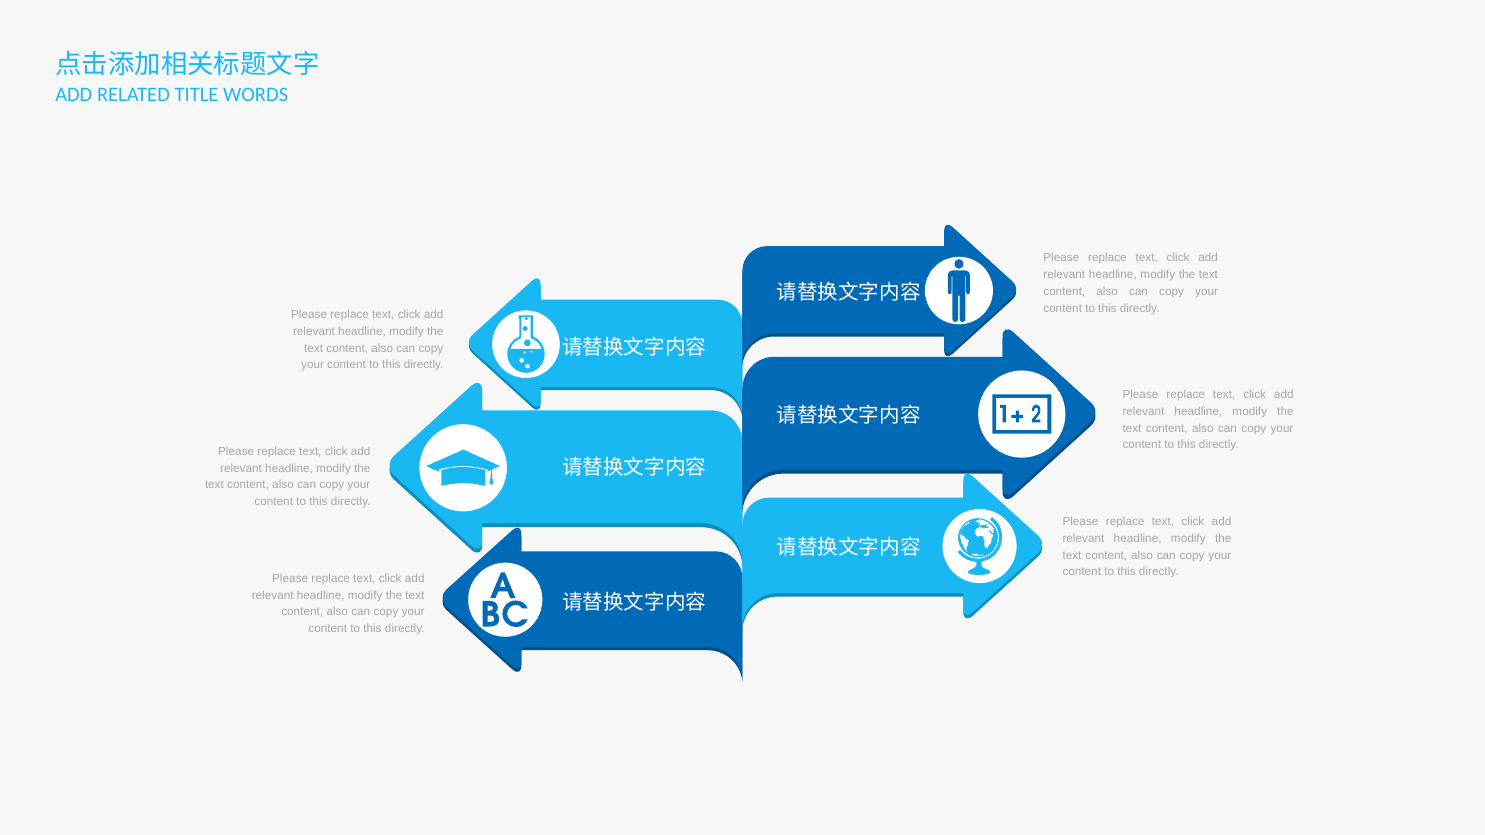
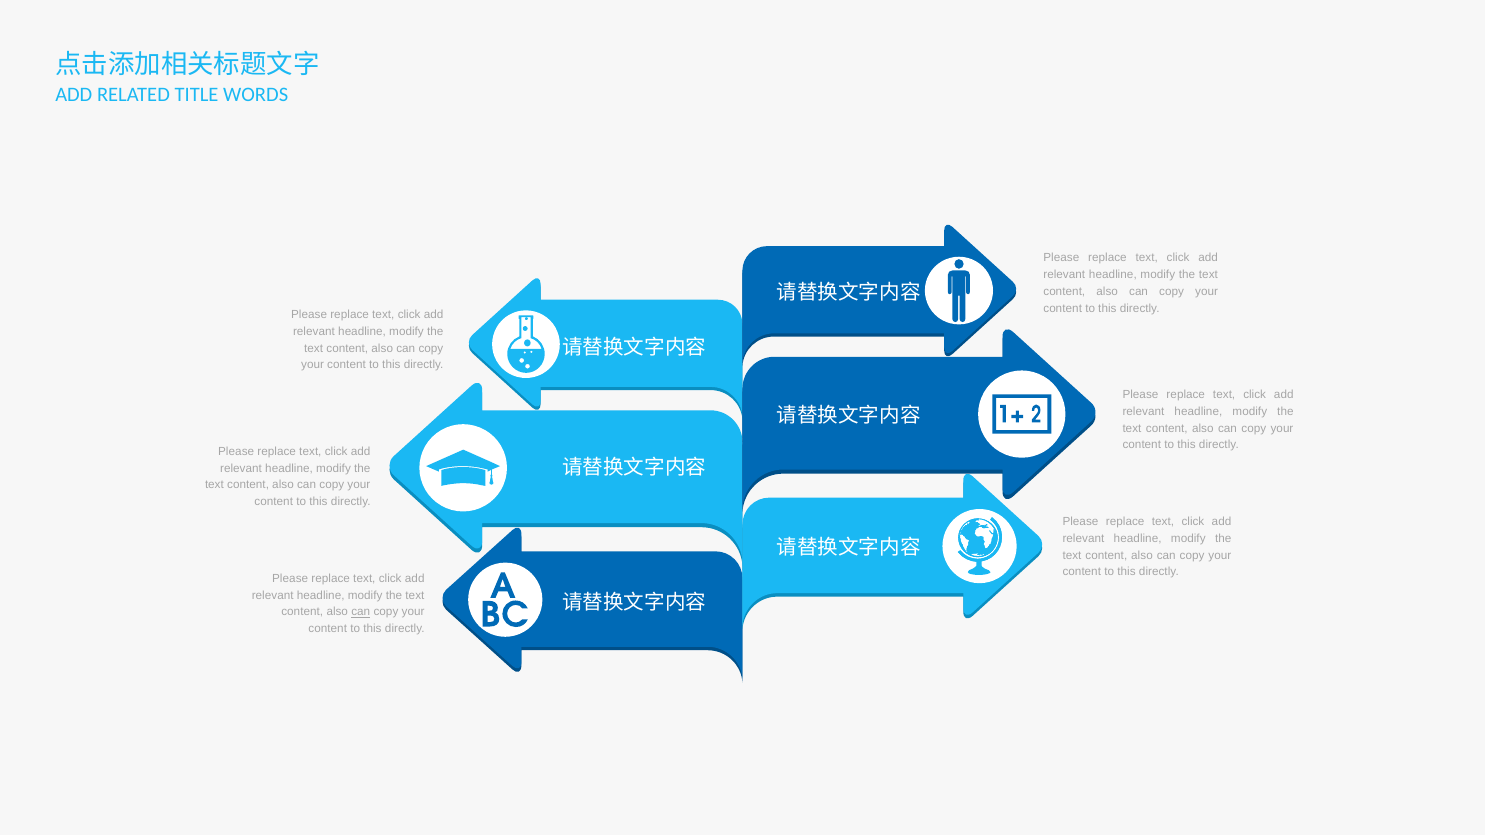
can at (361, 612) underline: none -> present
